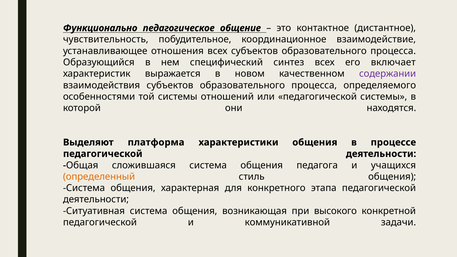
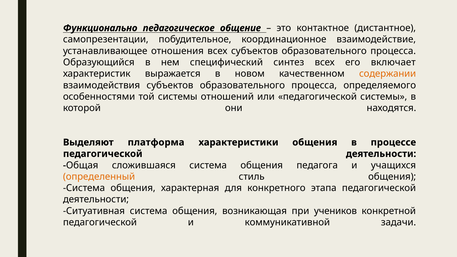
чувствительность: чувствительность -> самопрезентации
содержании colour: purple -> orange
высокого: высокого -> учеников
